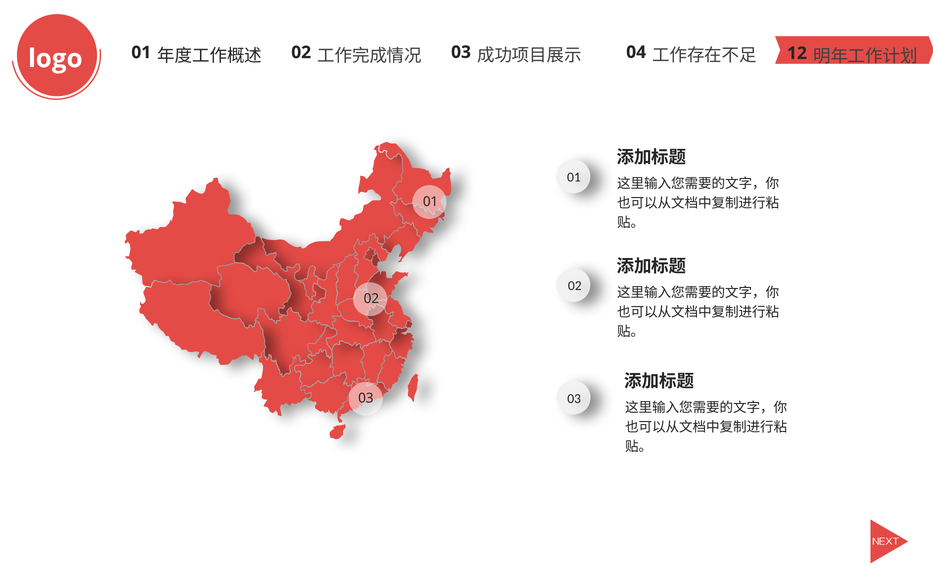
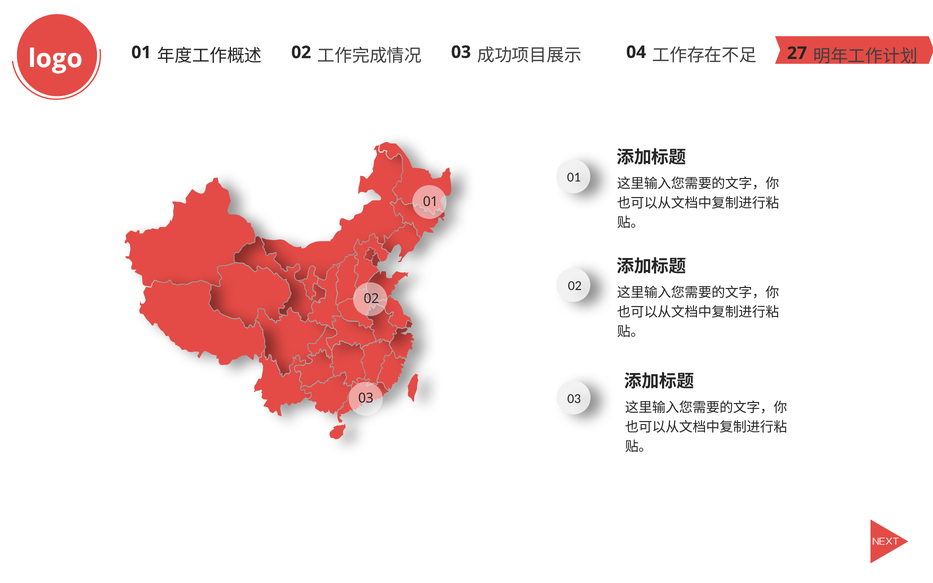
12: 12 -> 27
